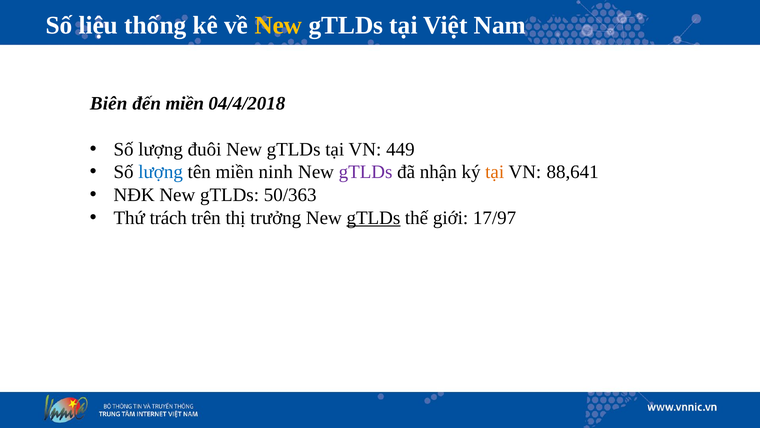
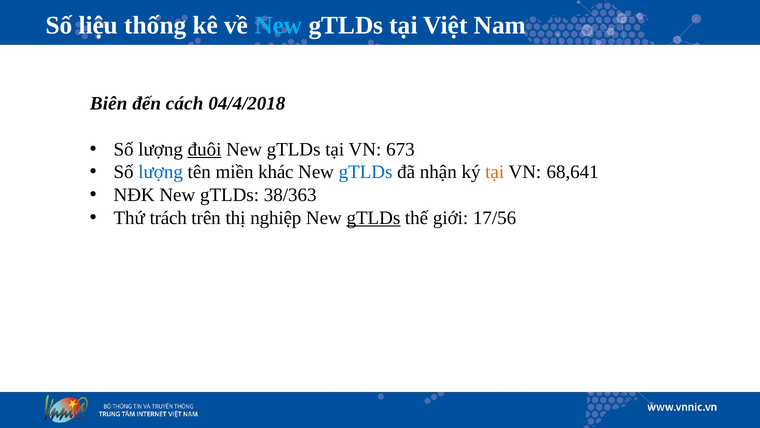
New at (278, 26) colour: yellow -> light blue
đến miền: miền -> cách
đuôi underline: none -> present
449: 449 -> 673
ninh: ninh -> khác
gTLDs at (366, 172) colour: purple -> blue
88,641: 88,641 -> 68,641
50/363: 50/363 -> 38/363
trưởng: trưởng -> nghiệp
17/97: 17/97 -> 17/56
